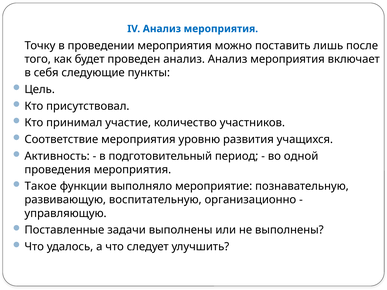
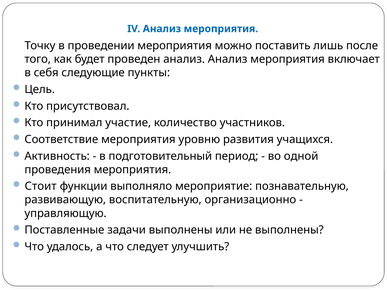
Такое: Такое -> Стоит
